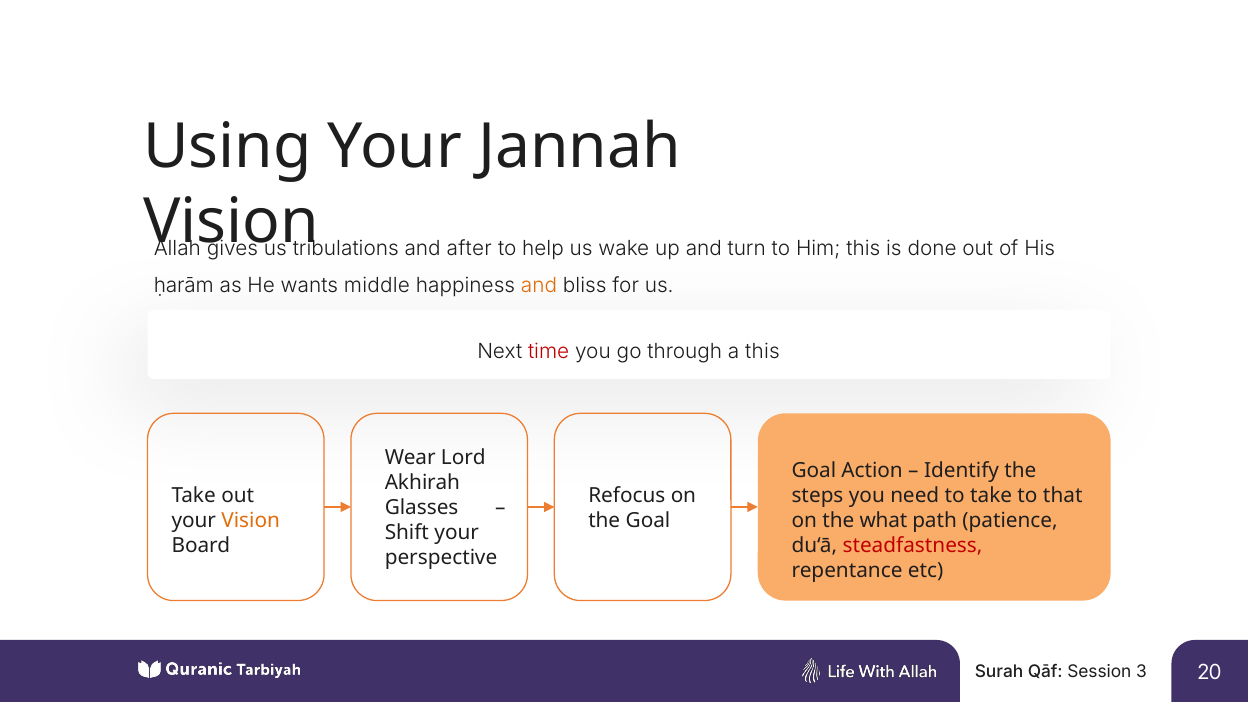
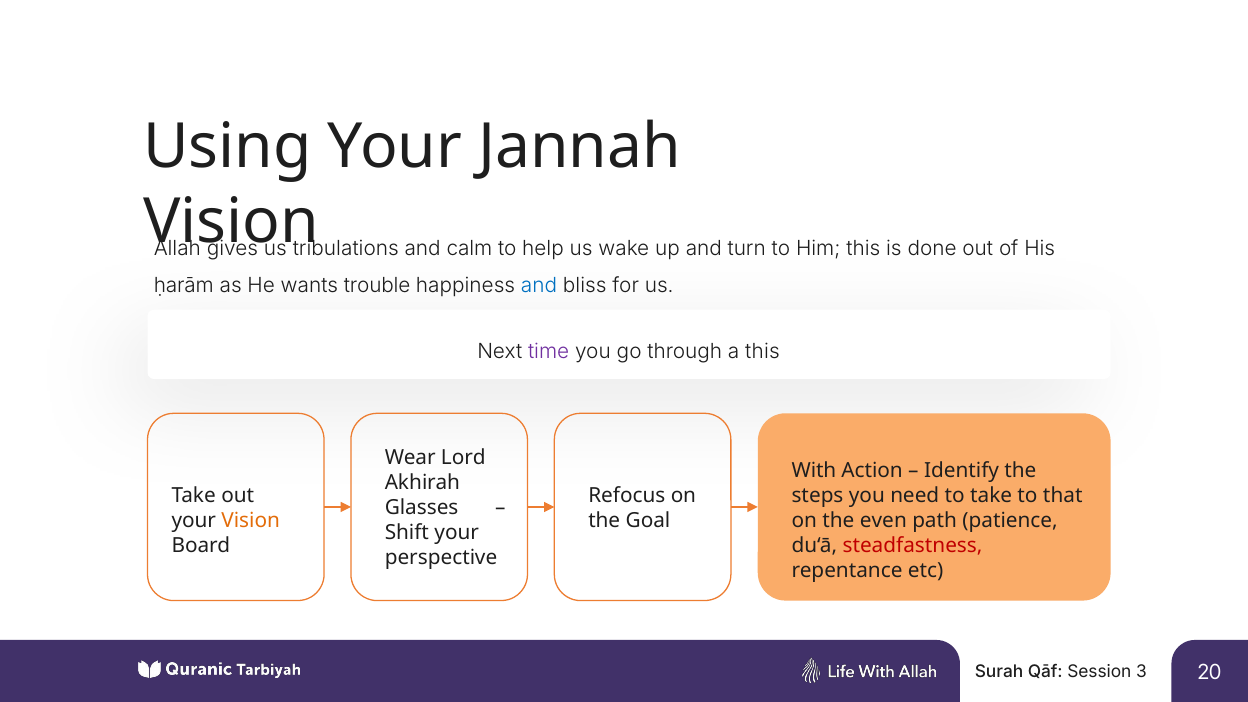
after: after -> calm
middle: middle -> trouble
and at (539, 286) colour: orange -> blue
time colour: red -> purple
Goal at (814, 470): Goal -> With
what: what -> even
